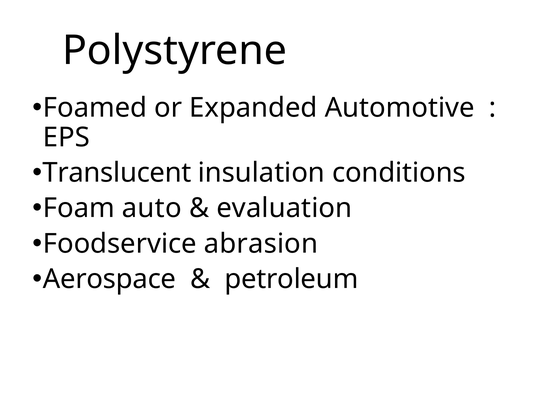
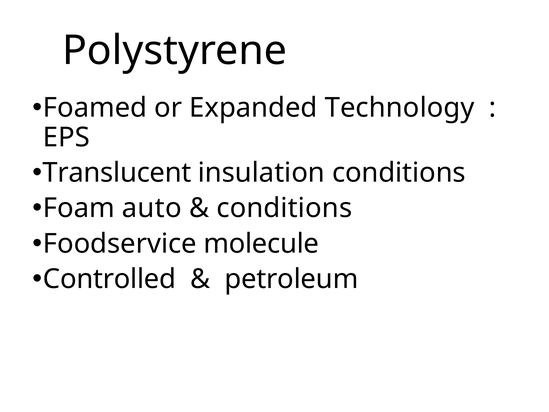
Automotive: Automotive -> Technology
evaluation at (284, 208): evaluation -> conditions
abrasion: abrasion -> molecule
Aerospace: Aerospace -> Controlled
